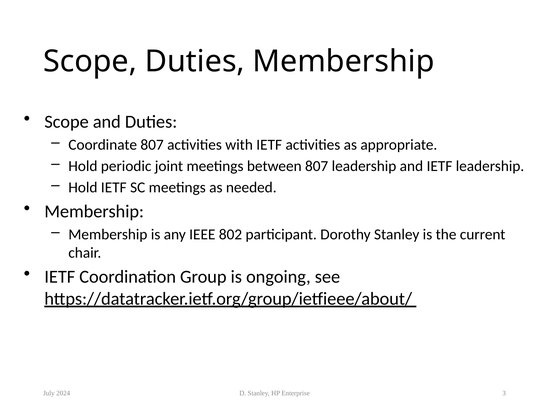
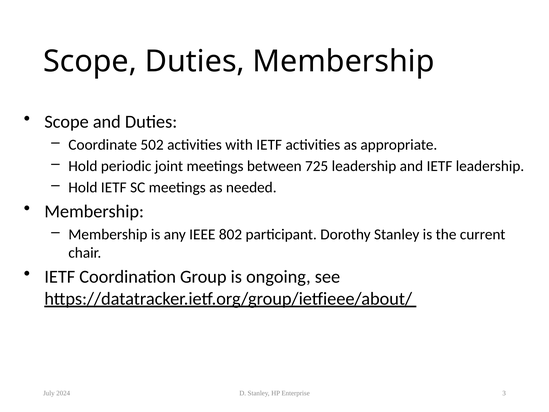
Coordinate 807: 807 -> 502
between 807: 807 -> 725
